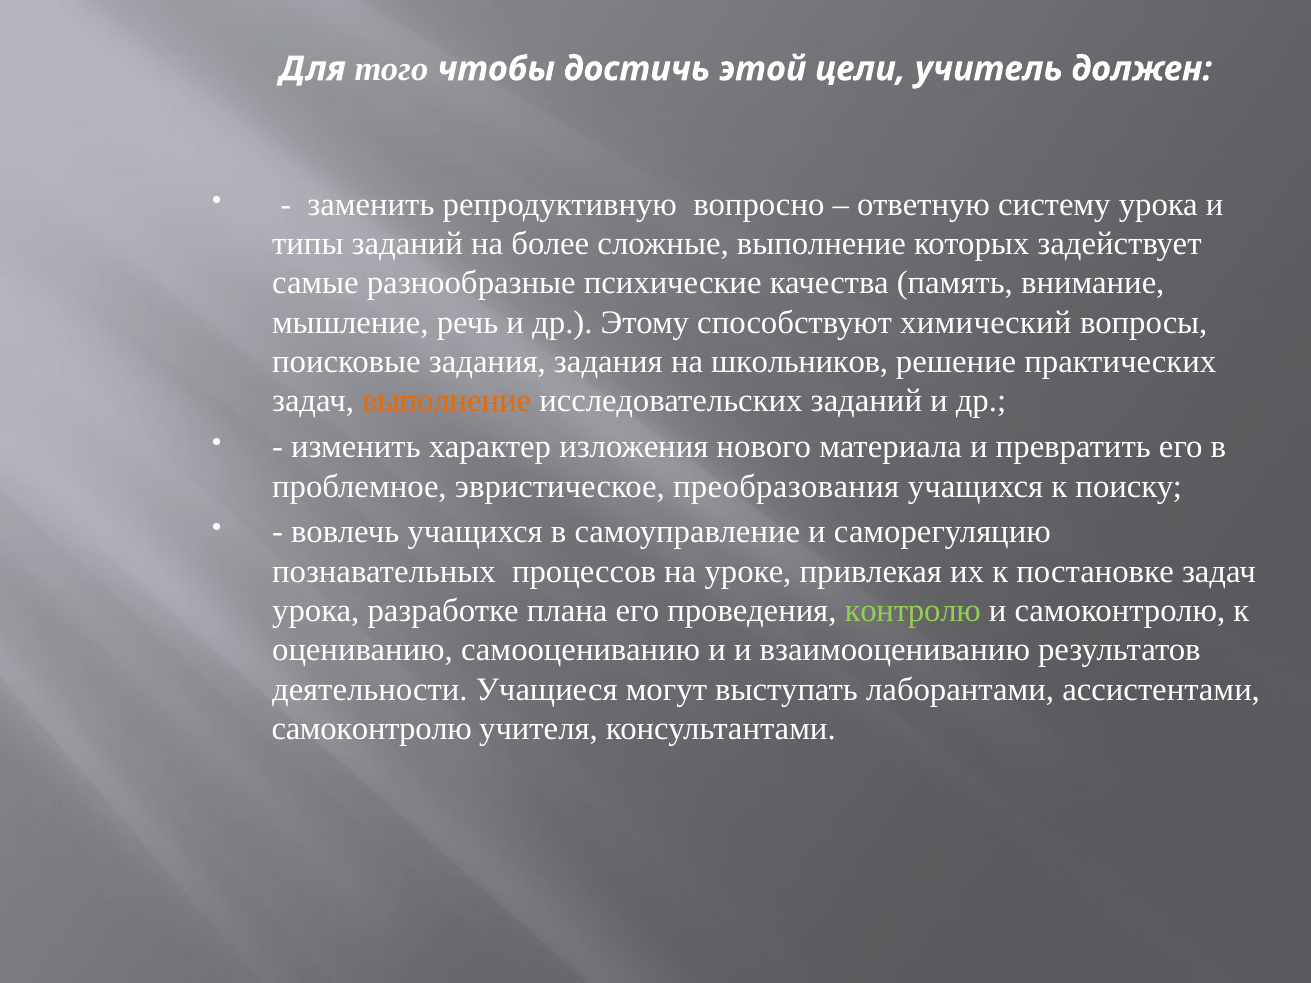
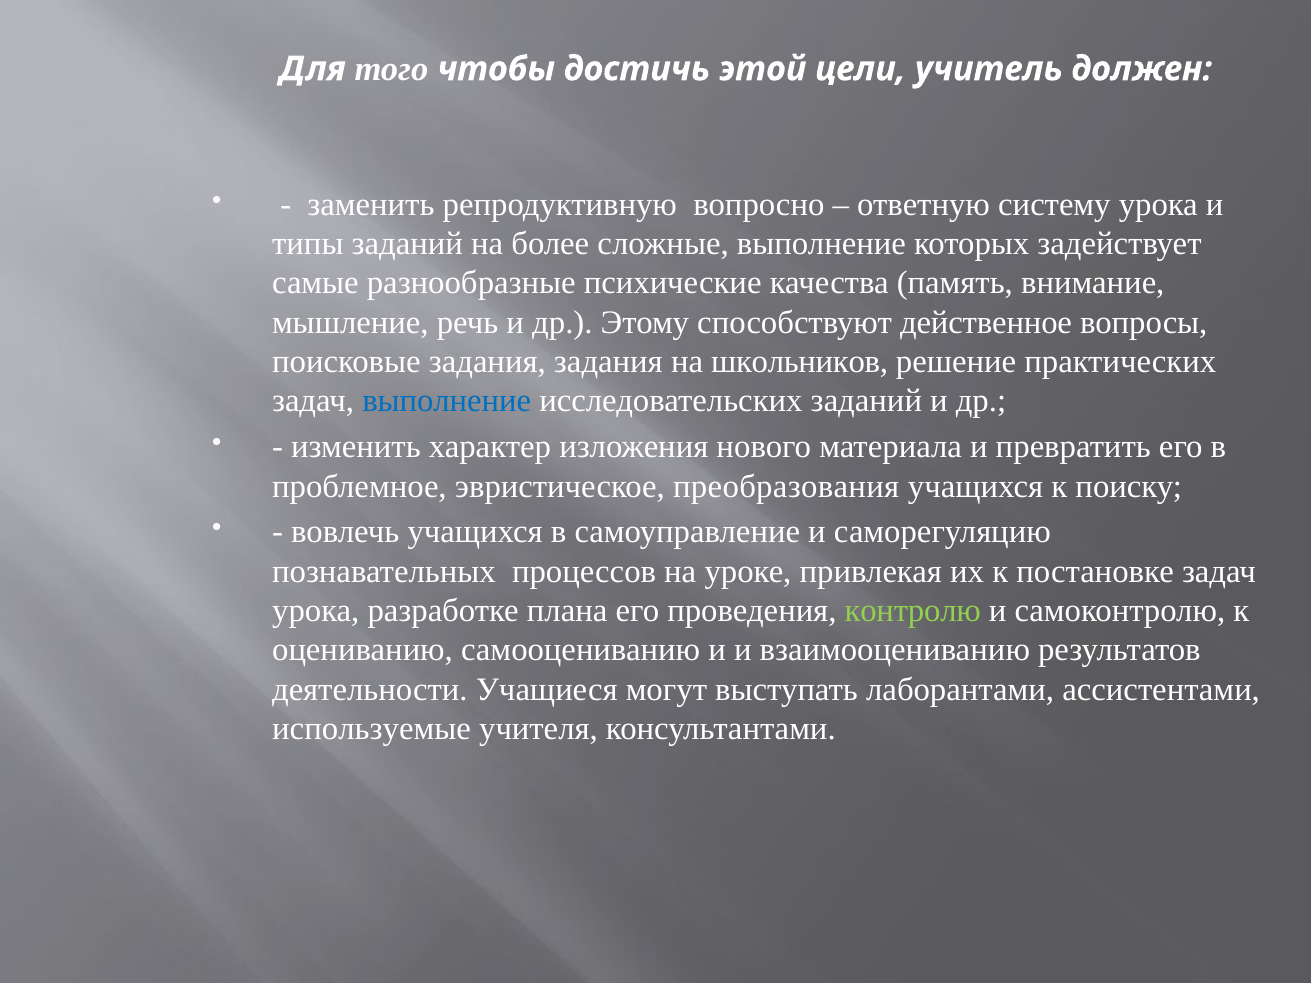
химический: химический -> действенное
выполнение at (447, 401) colour: orange -> blue
самоконтролю at (372, 729): самоконтролю -> используемые
